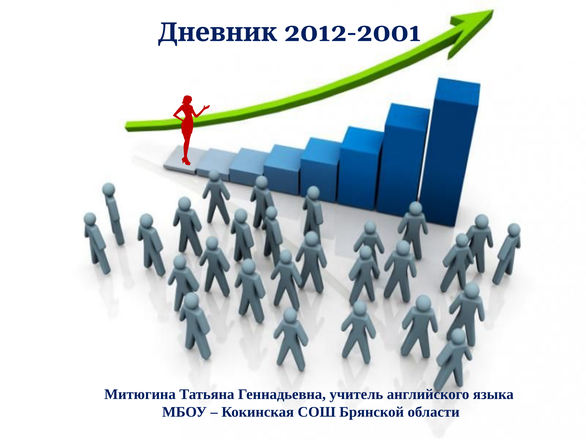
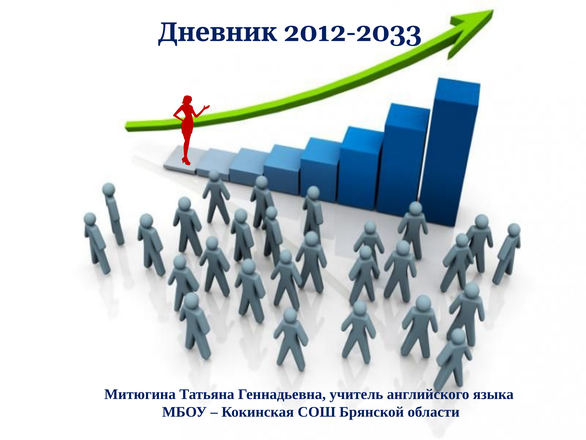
2012-2001: 2012-2001 -> 2012-2033
